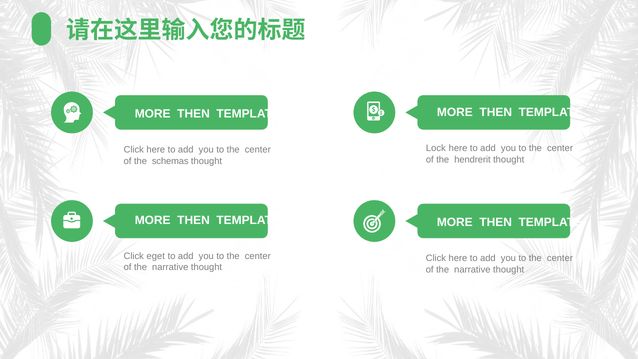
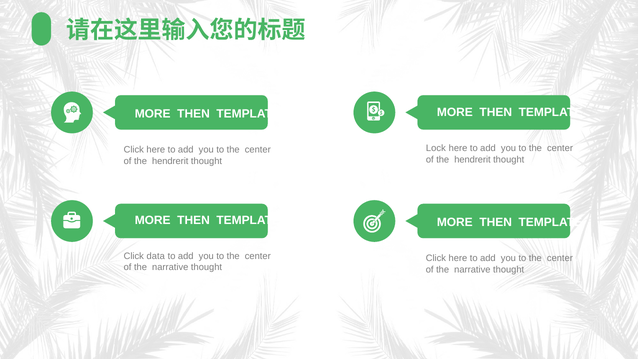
schemas at (170, 161): schemas -> hendrerit
eget: eget -> data
